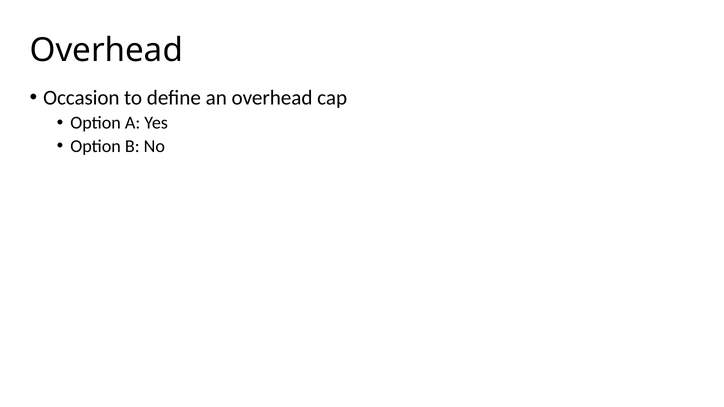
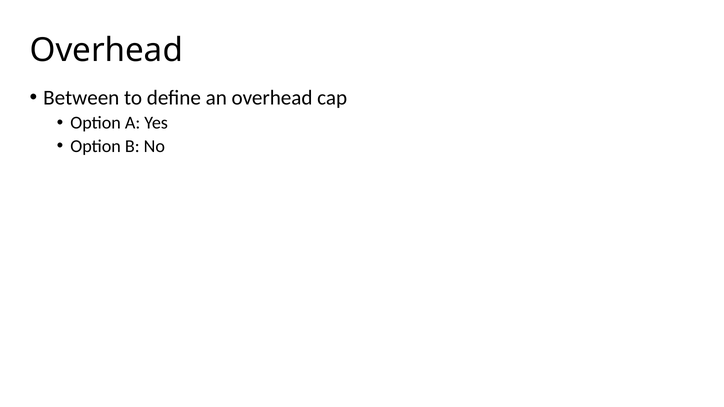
Occasion: Occasion -> Between
